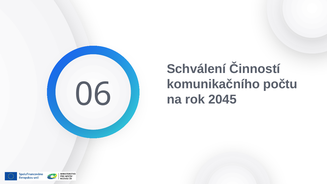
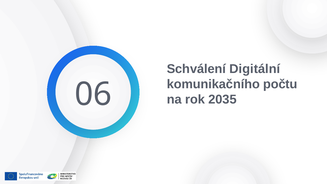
Činností: Činností -> Digitální
2045: 2045 -> 2035
